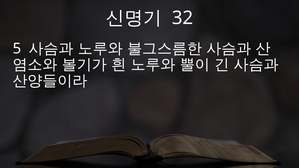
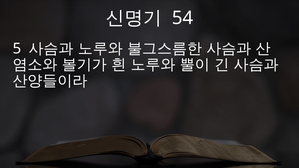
32: 32 -> 54
